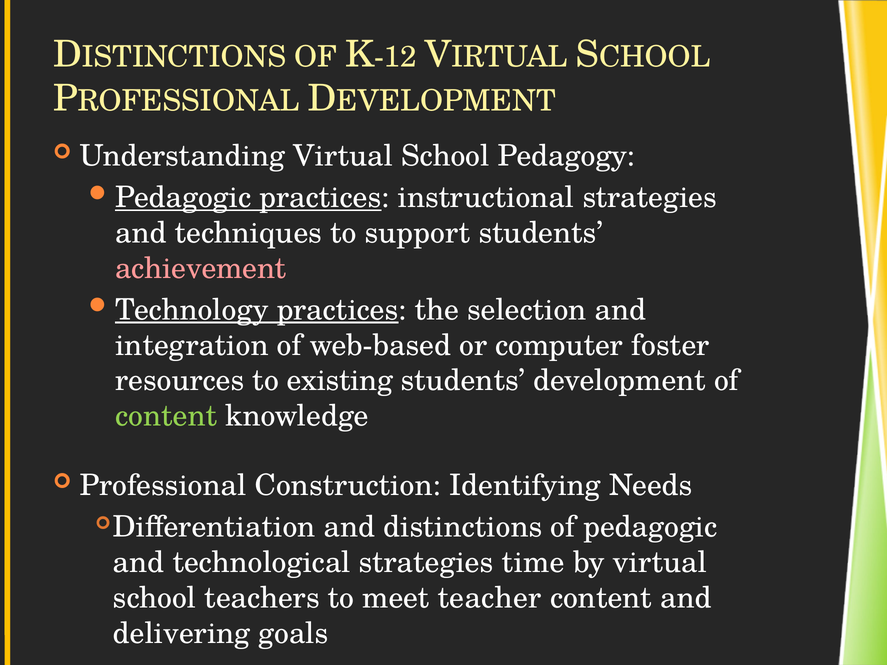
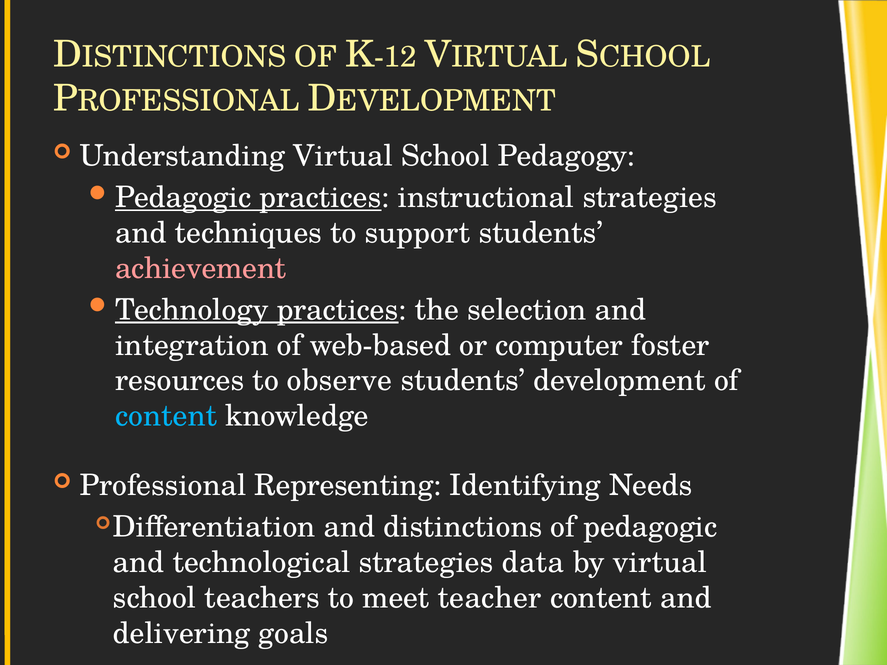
existing: existing -> observe
content at (166, 416) colour: light green -> light blue
Construction: Construction -> Representing
time: time -> data
